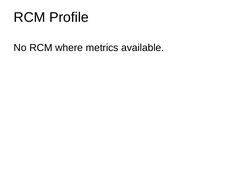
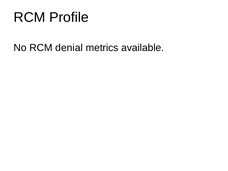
where: where -> denial
